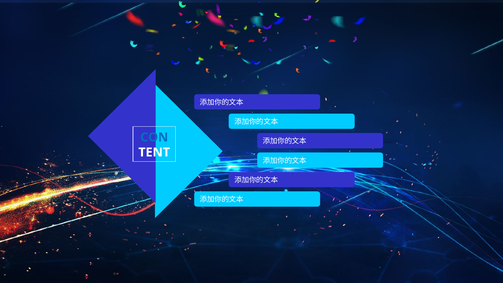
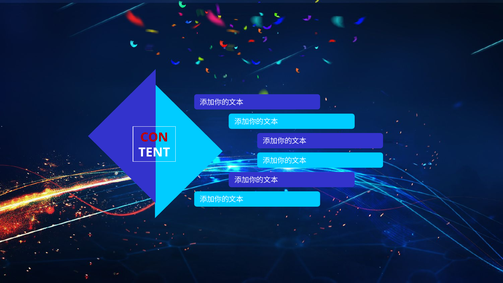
CON colour: blue -> red
